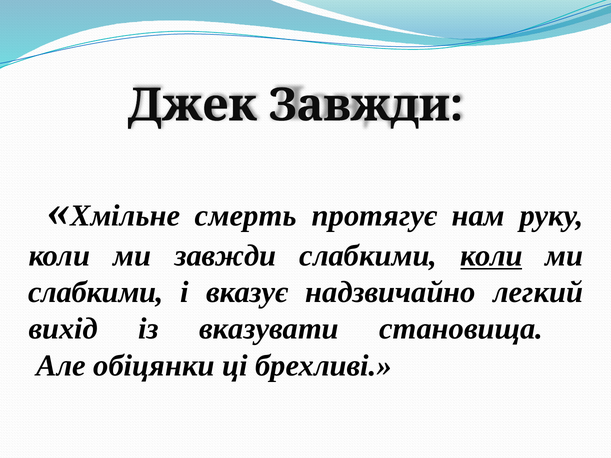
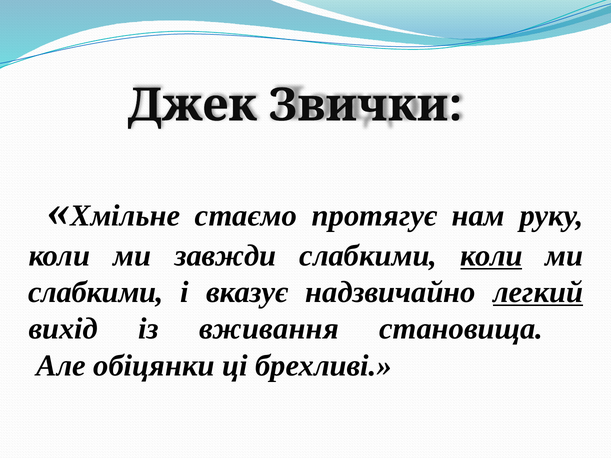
Джек Завжди: Завжди -> Звички
смерть: смерть -> стаємо
легкий underline: none -> present
вказувати: вказувати -> вживання
